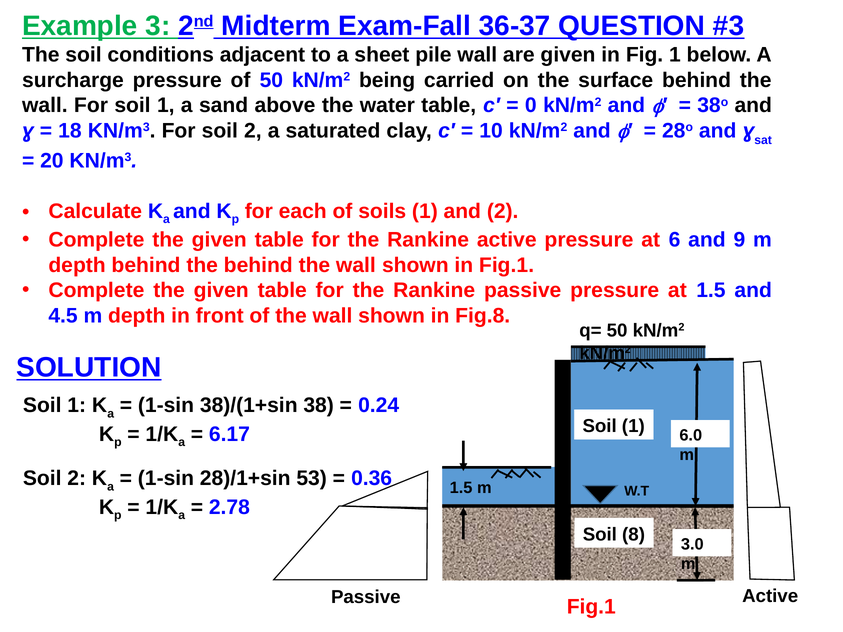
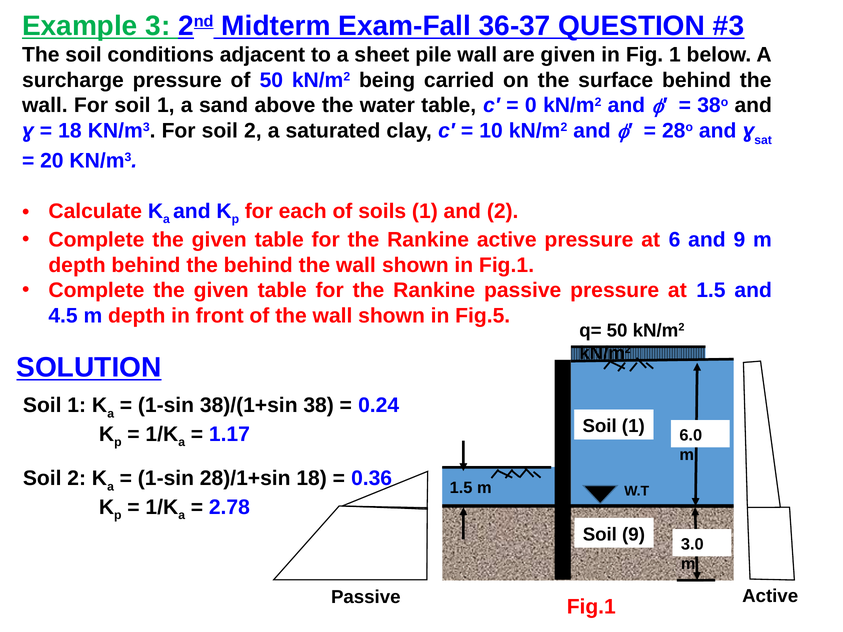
Fig.8: Fig.8 -> Fig.5
6.17: 6.17 -> 1.17
28)/1+sin 53: 53 -> 18
Soil 8: 8 -> 9
